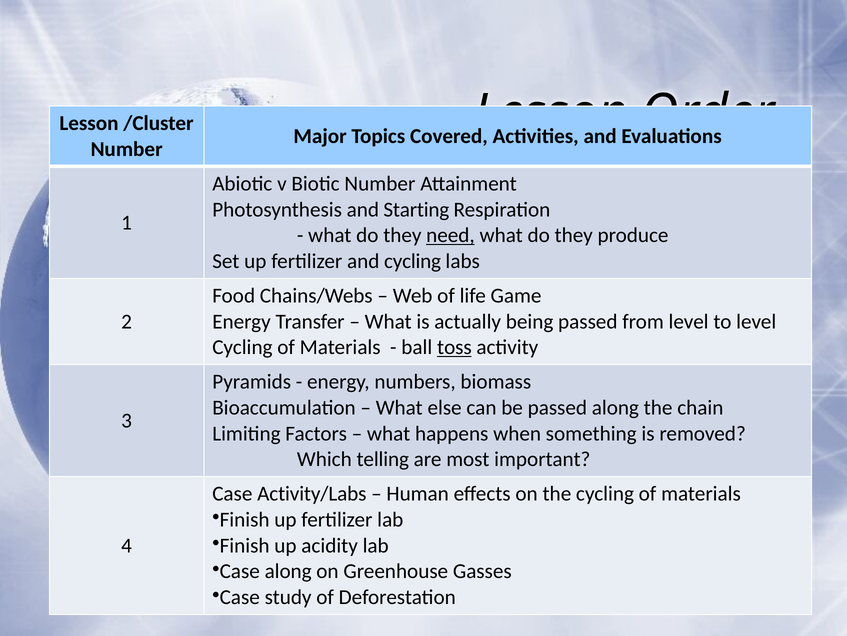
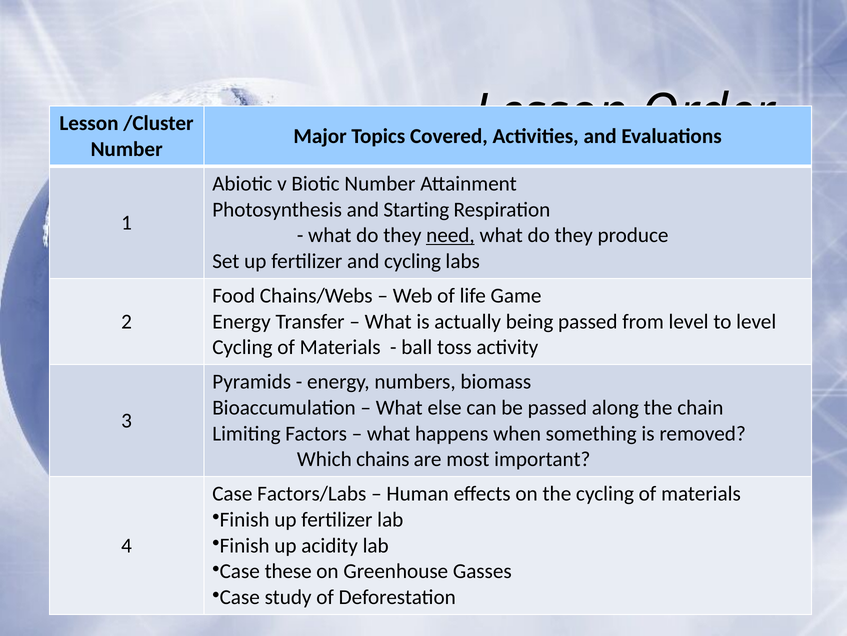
toss underline: present -> none
telling: telling -> chains
Activity/Labs: Activity/Labs -> Factors/Labs
Case along: along -> these
